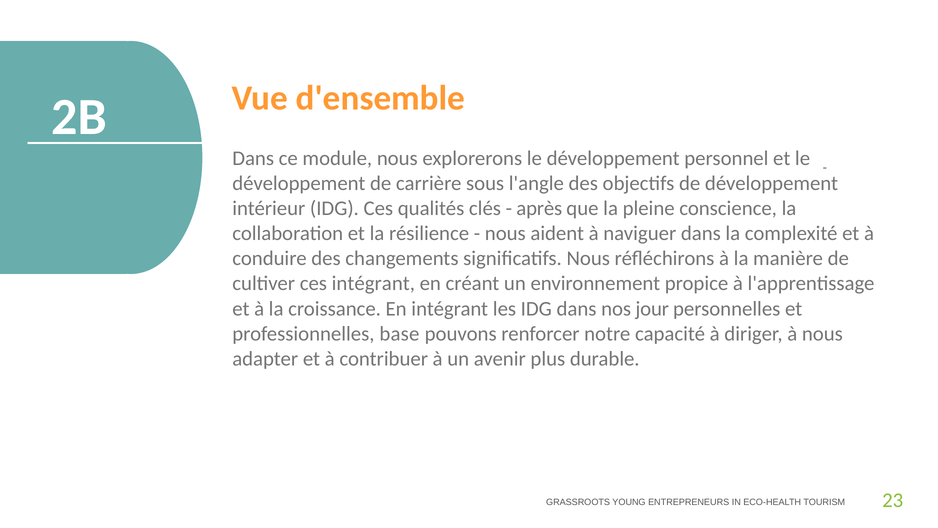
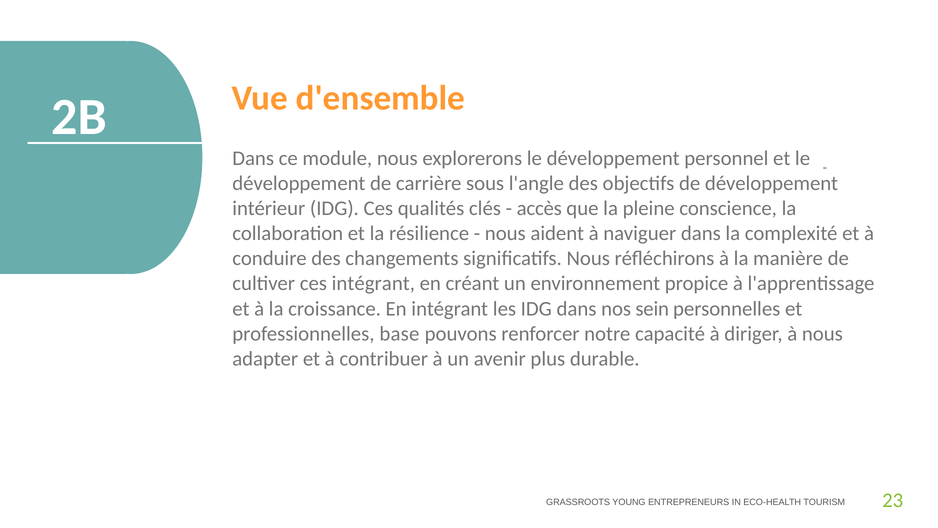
après: après -> accès
jour: jour -> sein
